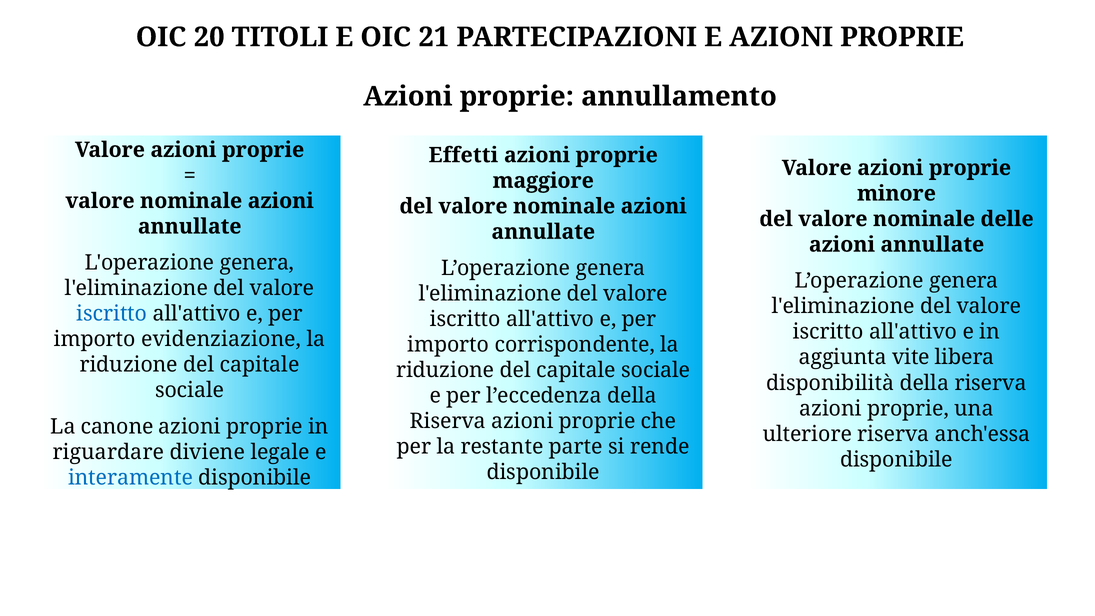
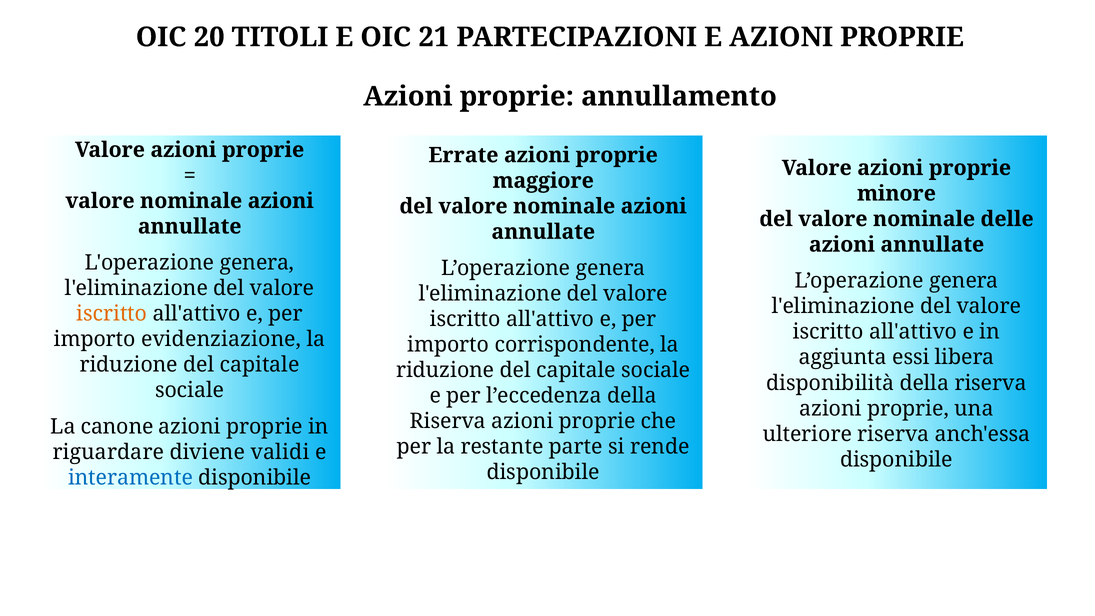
Effetti: Effetti -> Errate
iscritto at (112, 314) colour: blue -> orange
vite: vite -> essi
legale: legale -> validi
